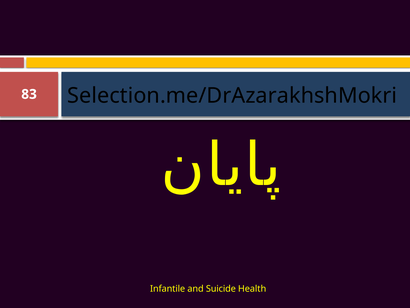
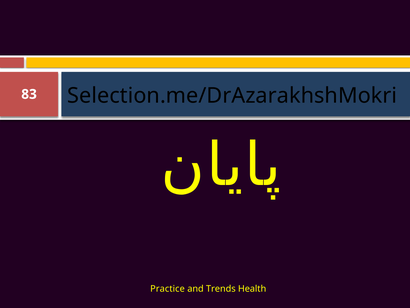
Infantile: Infantile -> Practice
Suicide: Suicide -> Trends
